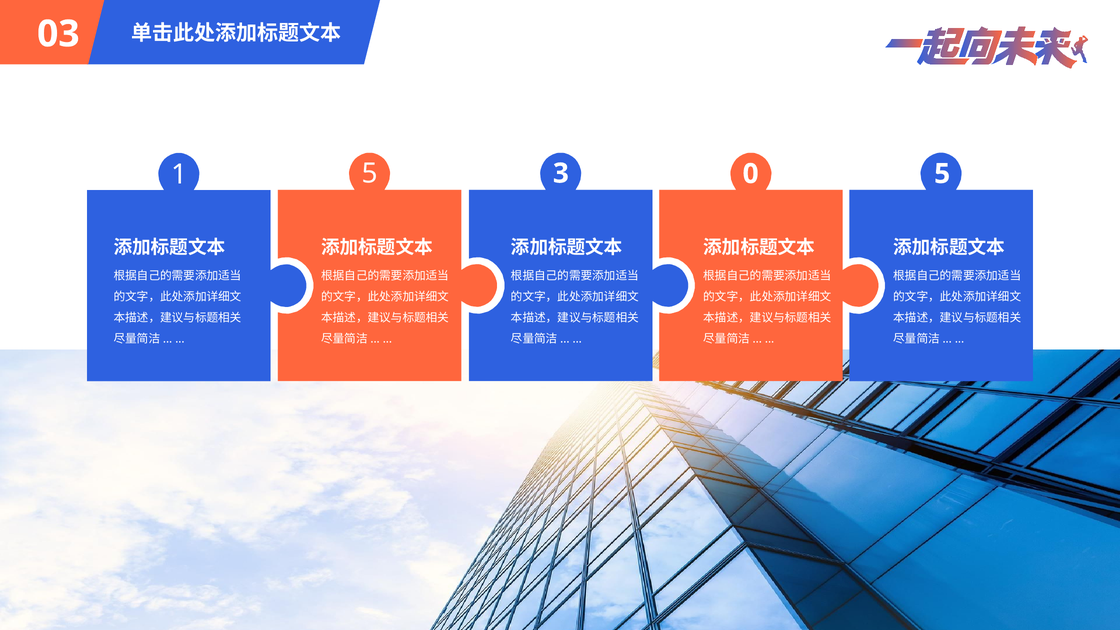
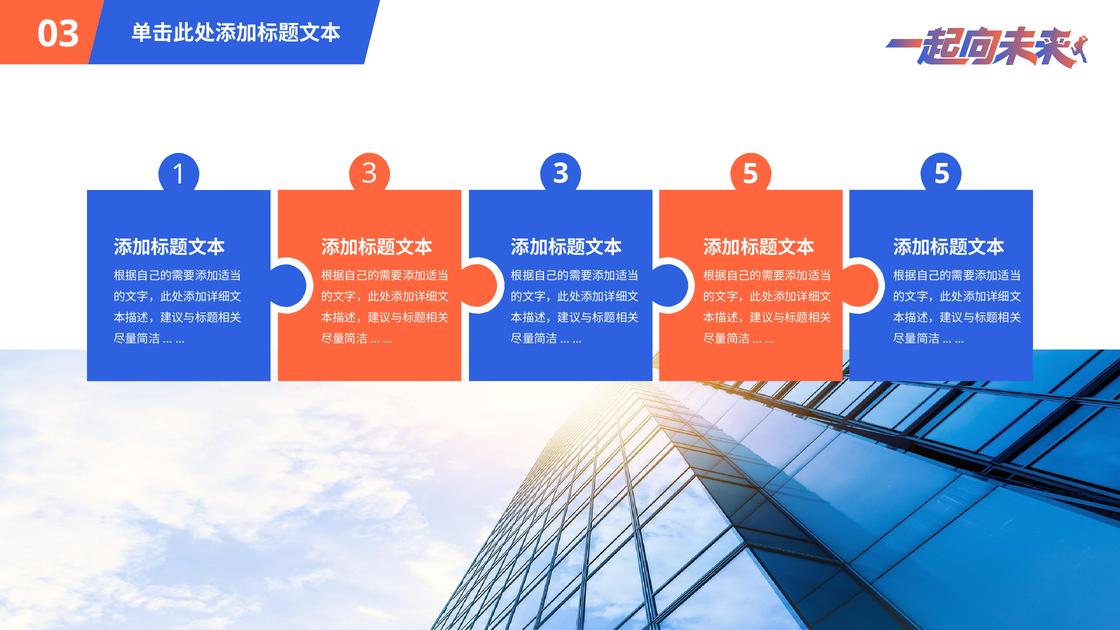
1 5: 5 -> 3
3 0: 0 -> 5
